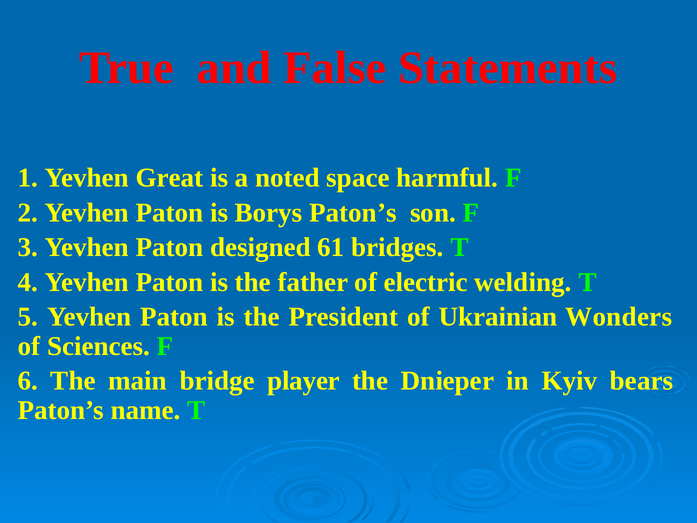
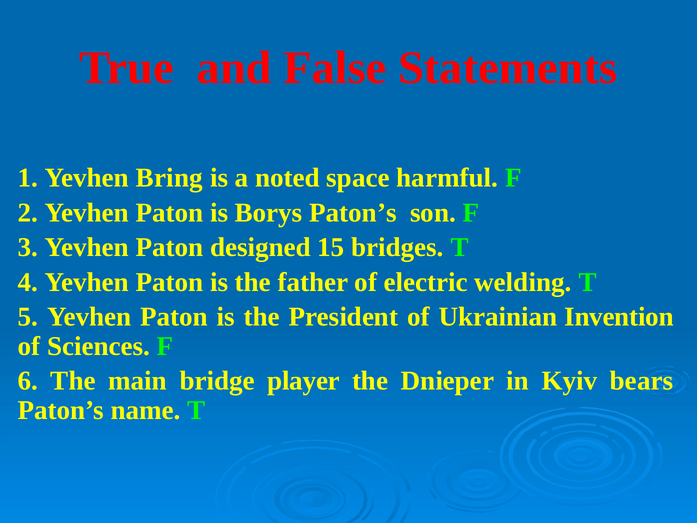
Great: Great -> Bring
61: 61 -> 15
Wonders: Wonders -> Invention
